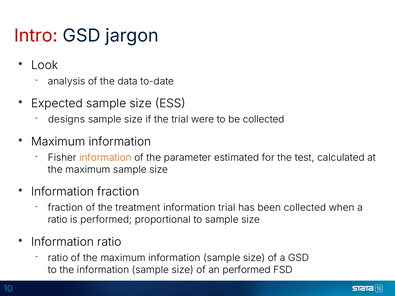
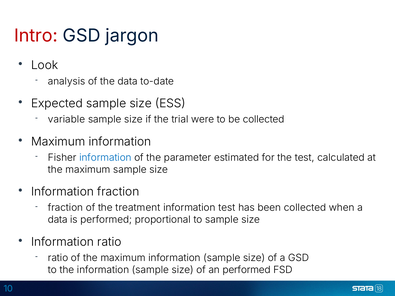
designs: designs -> variable
information at (105, 158) colour: orange -> blue
information trial: trial -> test
ratio at (58, 220): ratio -> data
